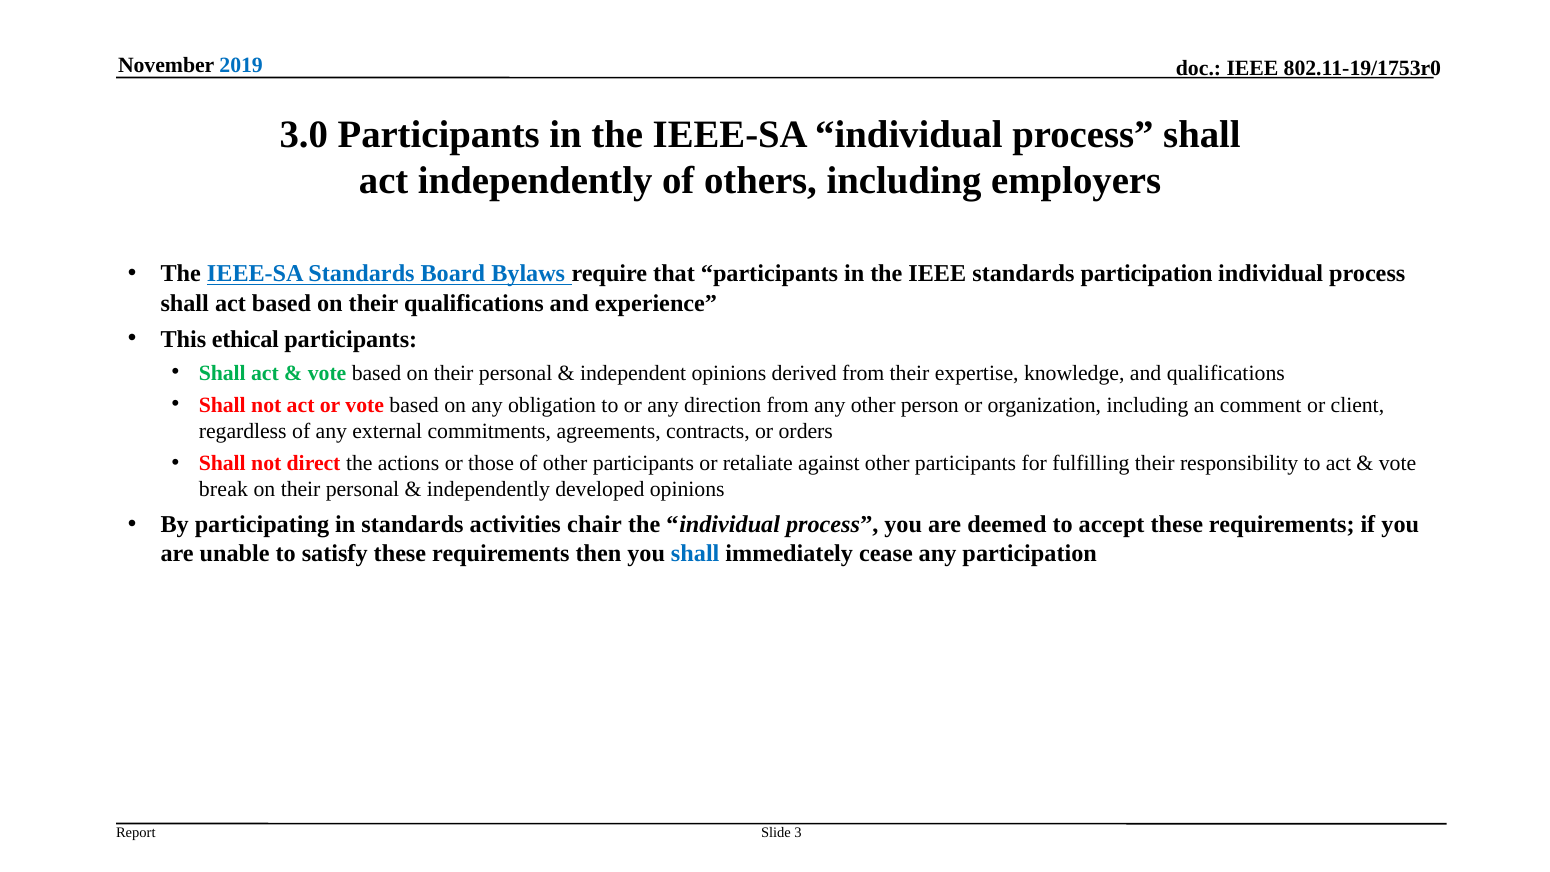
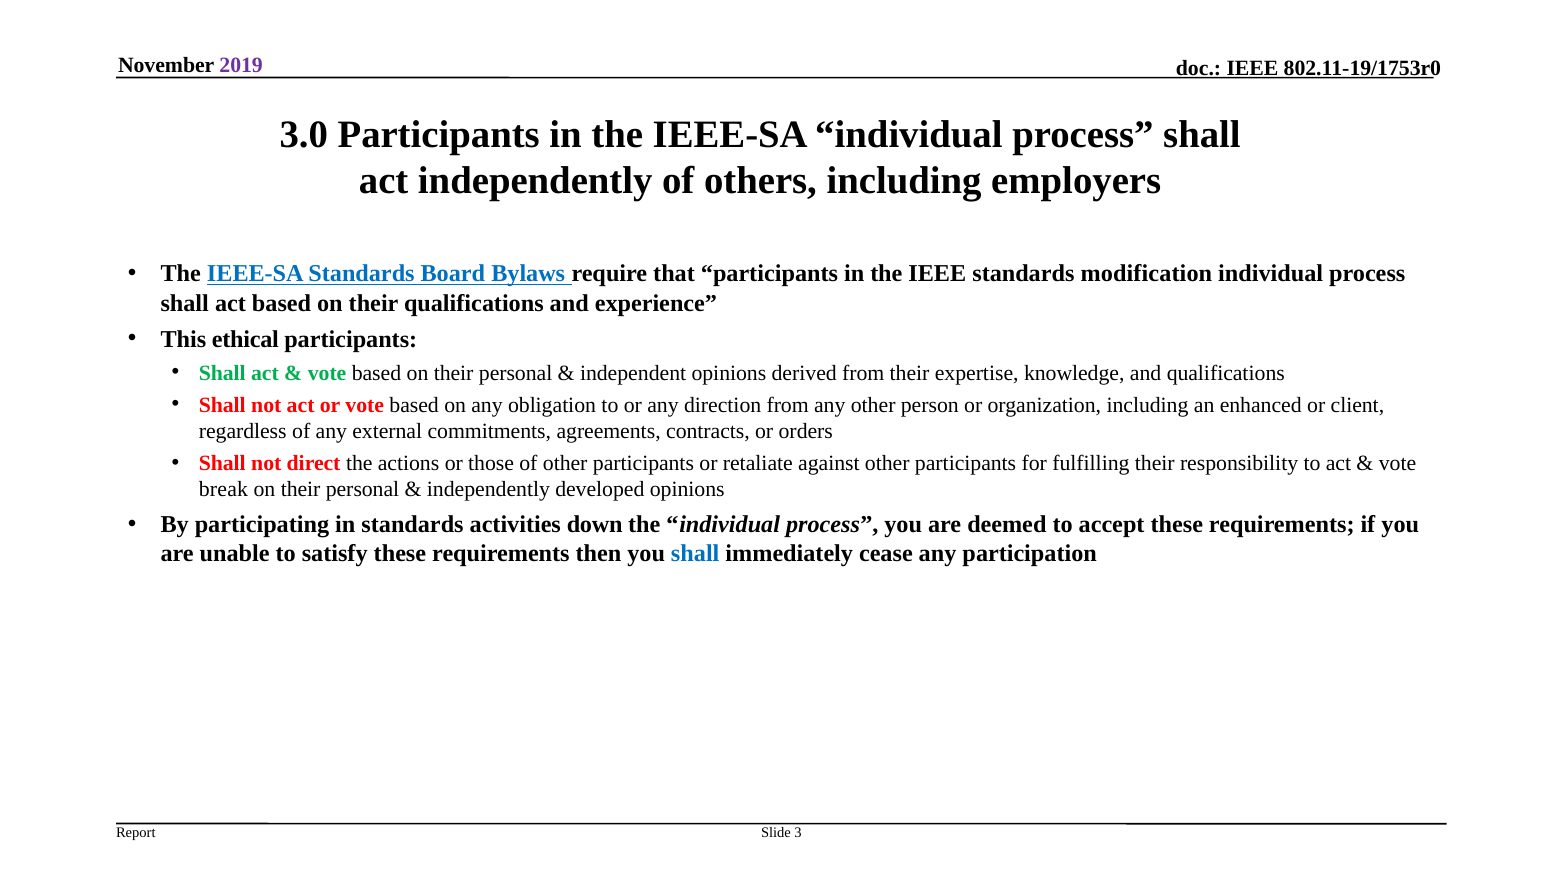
2019 colour: blue -> purple
standards participation: participation -> modification
comment: comment -> enhanced
chair: chair -> down
